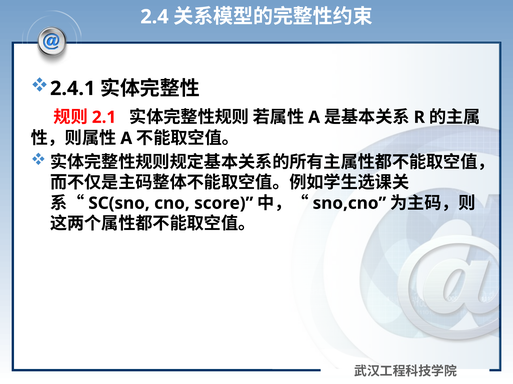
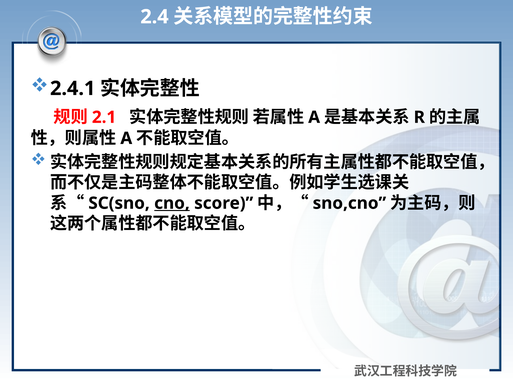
cno underline: none -> present
